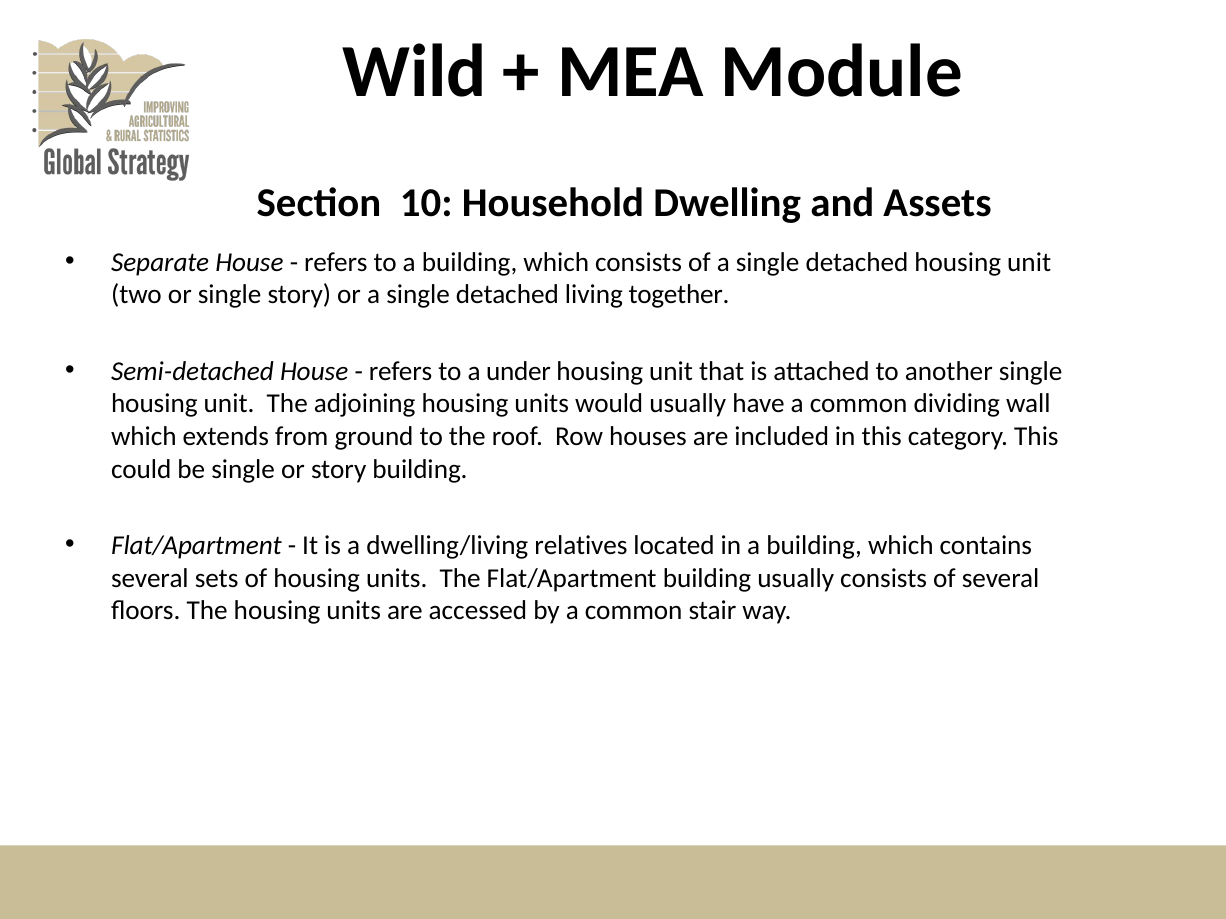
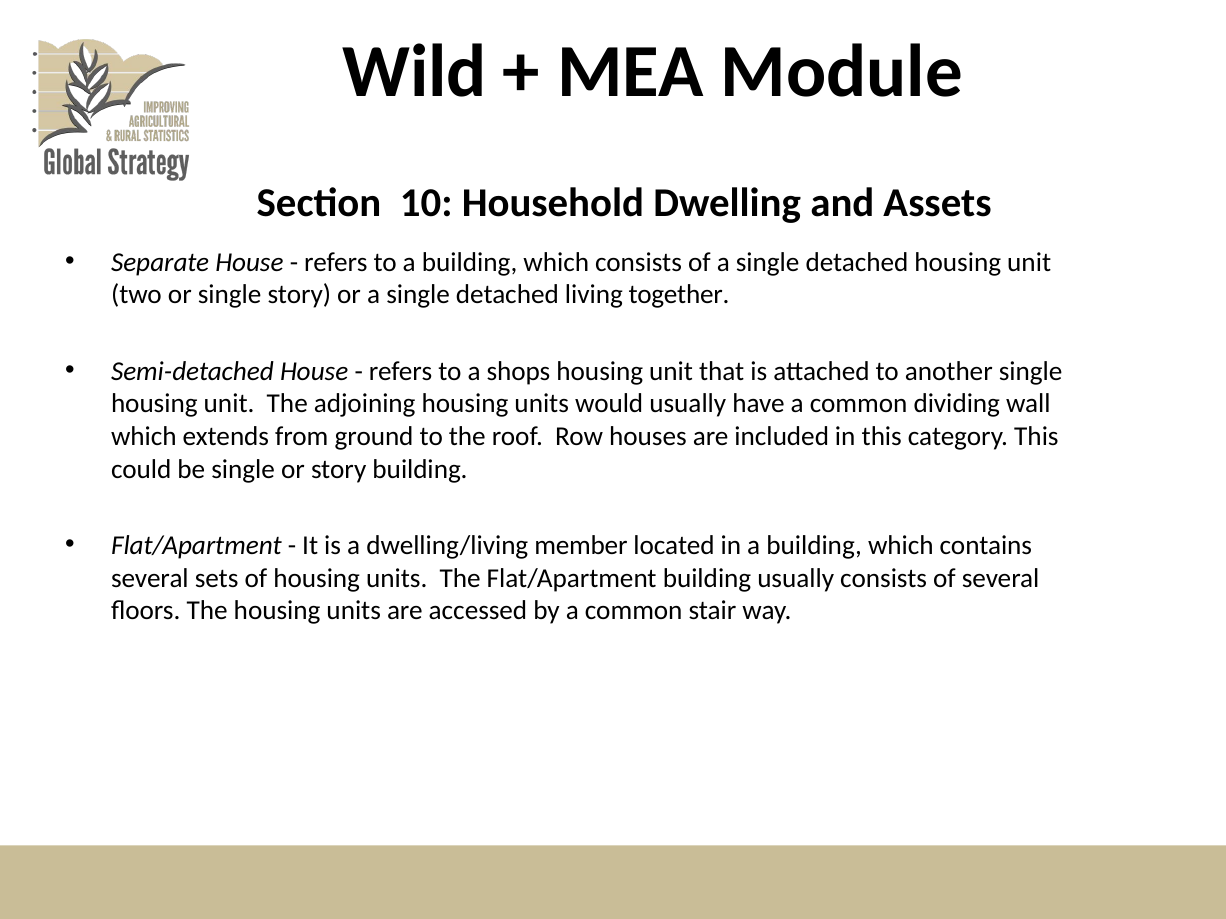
under: under -> shops
relatives: relatives -> member
